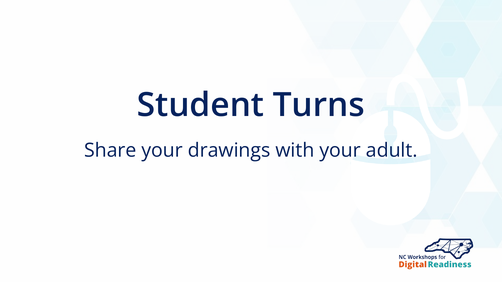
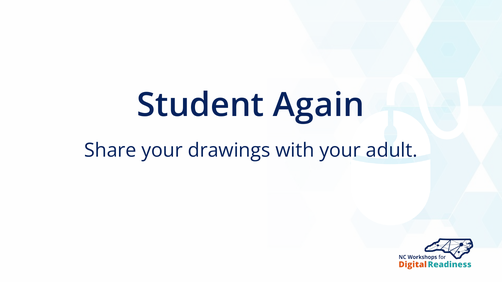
Turns: Turns -> Again
